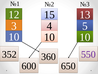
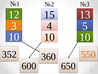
550 colour: purple -> orange
